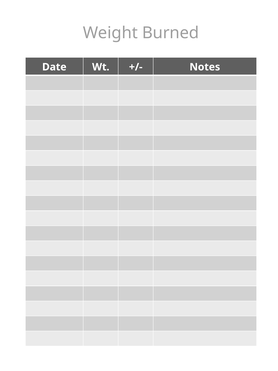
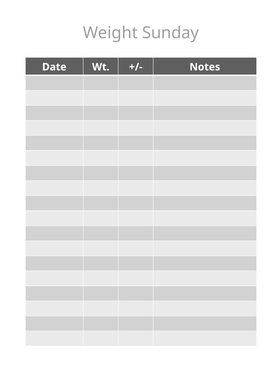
Burned: Burned -> Sunday
